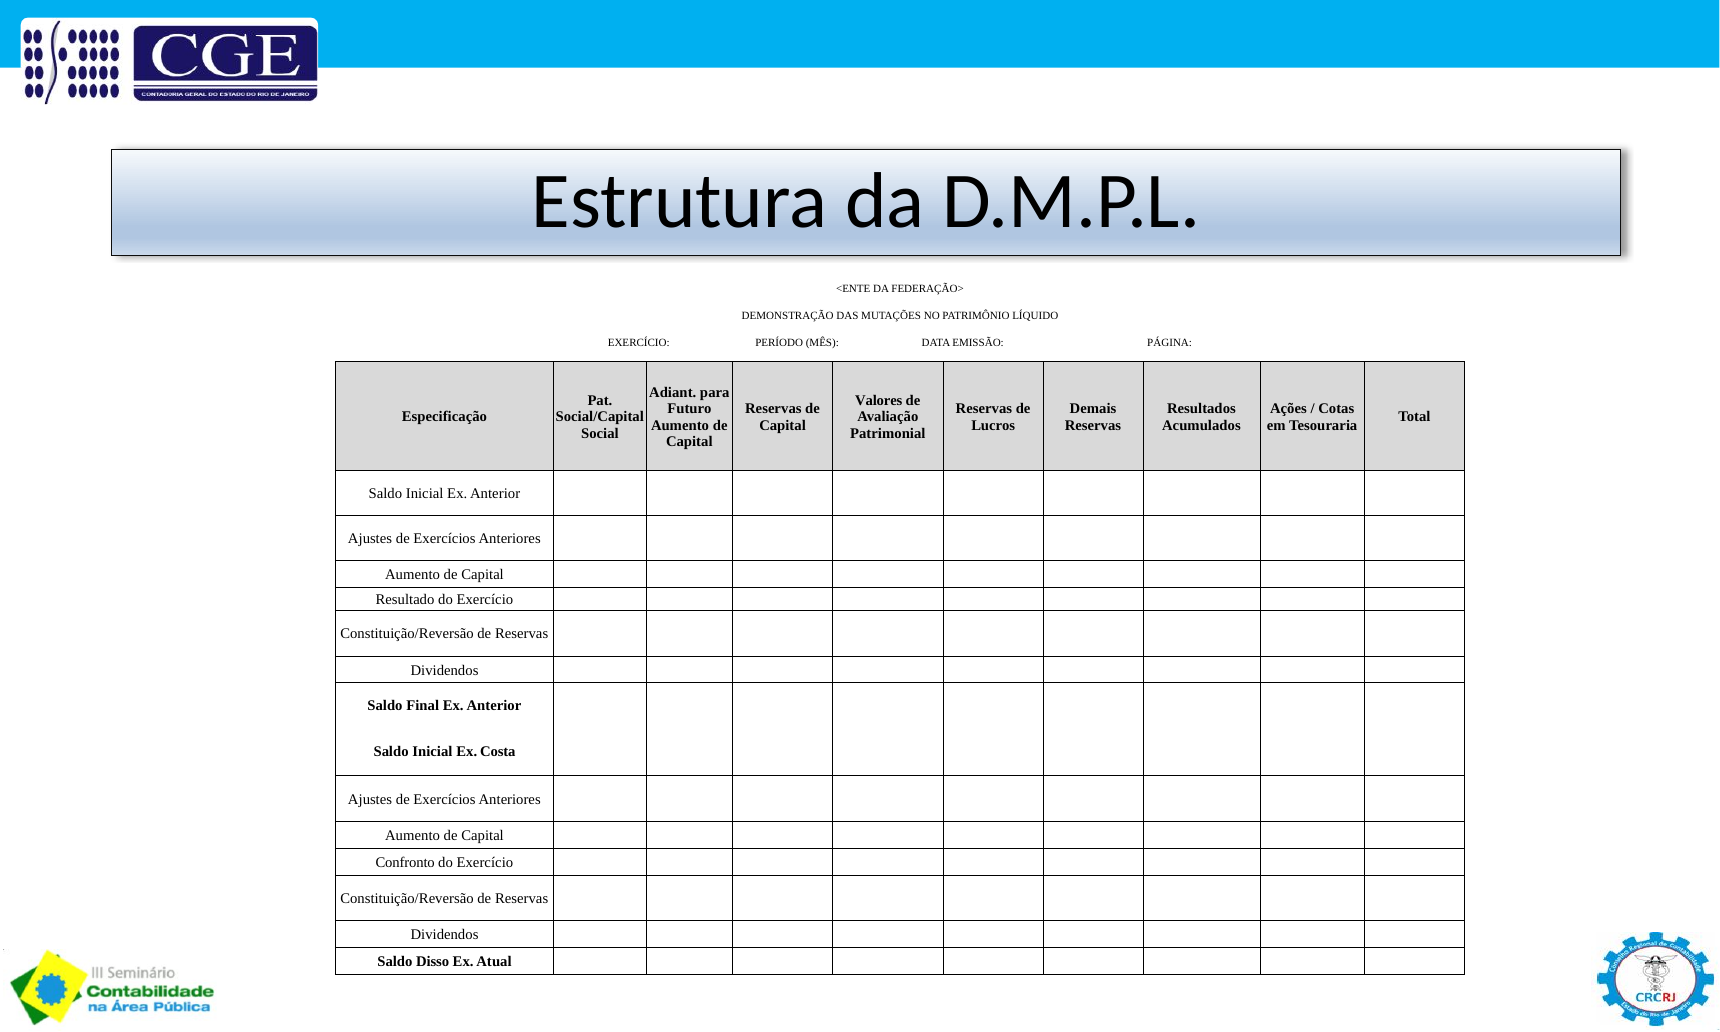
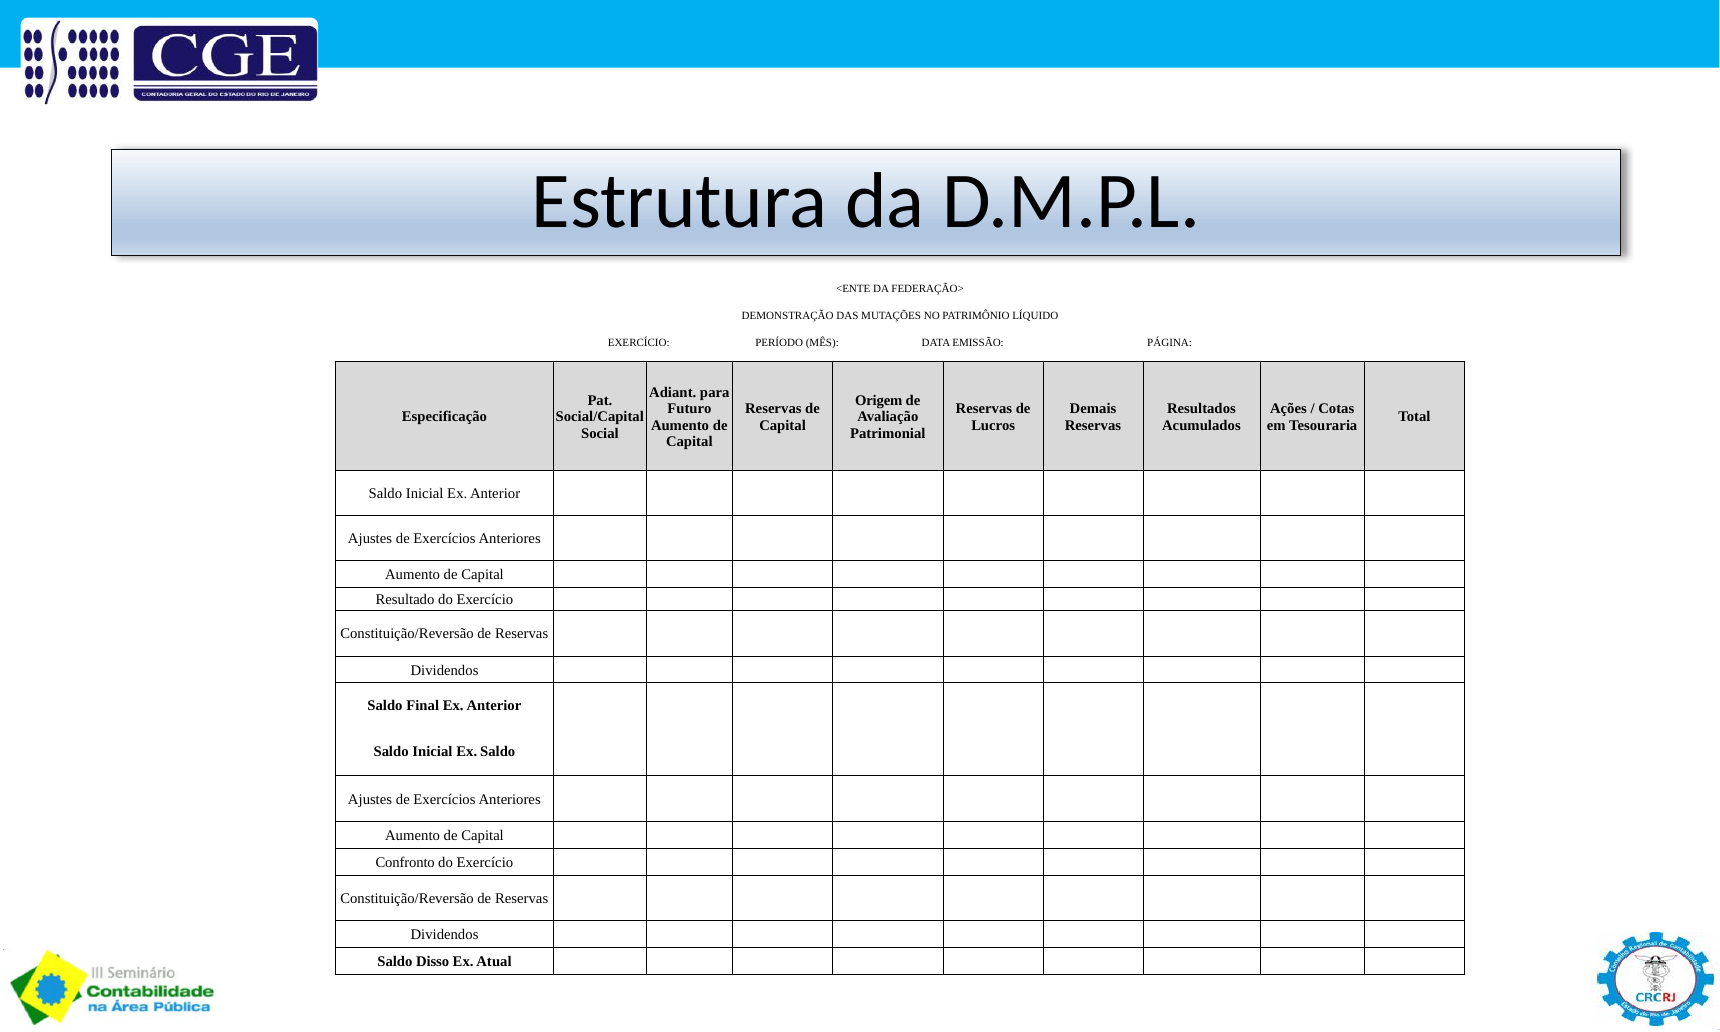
Valores: Valores -> Origem
Ex Costa: Costa -> Saldo
